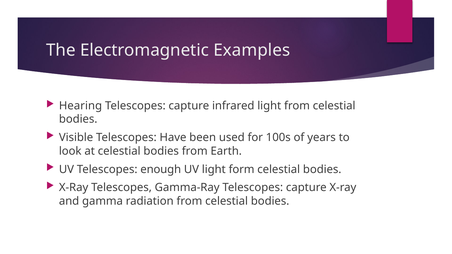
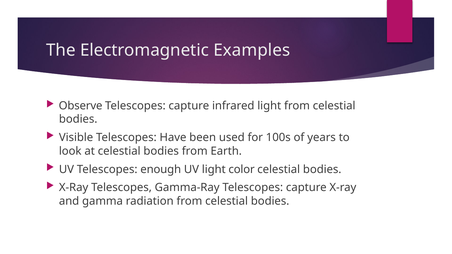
Hearing: Hearing -> Observe
form: form -> color
